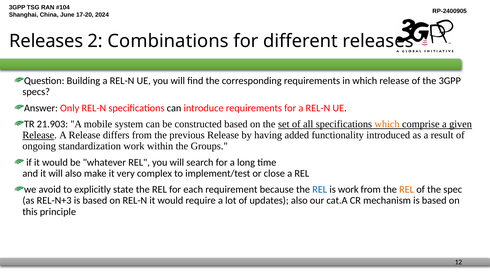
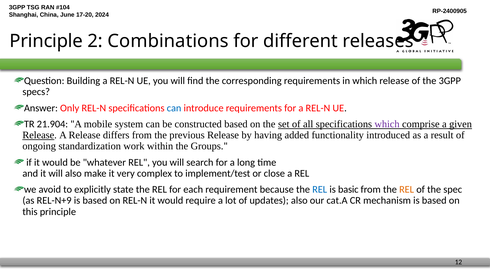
Releases at (46, 41): Releases -> Principle
can at (174, 108) colour: black -> blue
21.903: 21.903 -> 21.904
which at (387, 124) colour: orange -> purple
is work: work -> basic
REL-N+3: REL-N+3 -> REL-N+9
